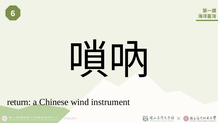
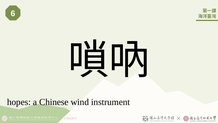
return: return -> hopes
